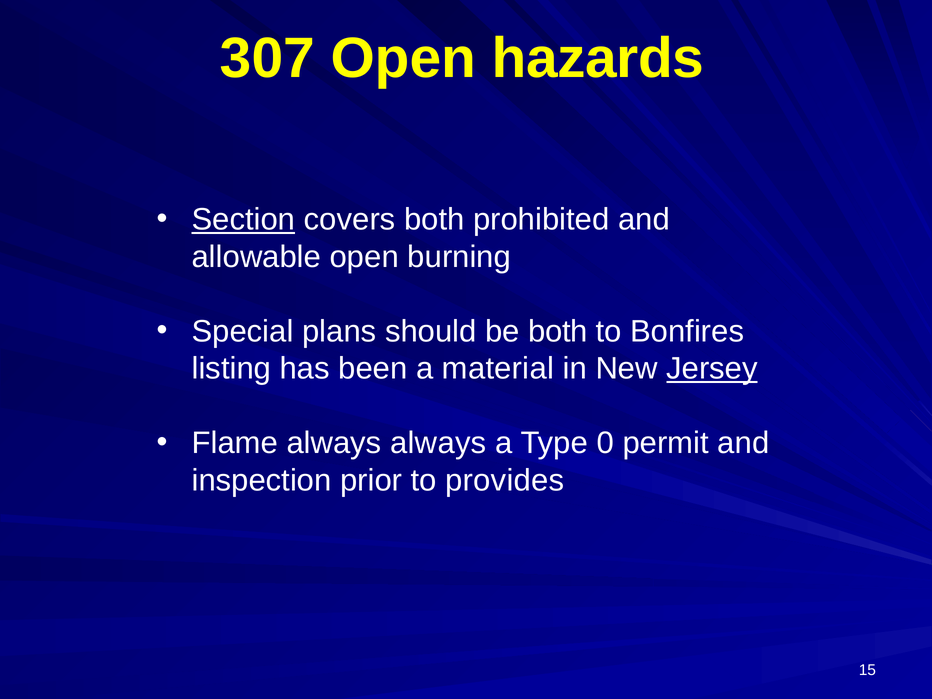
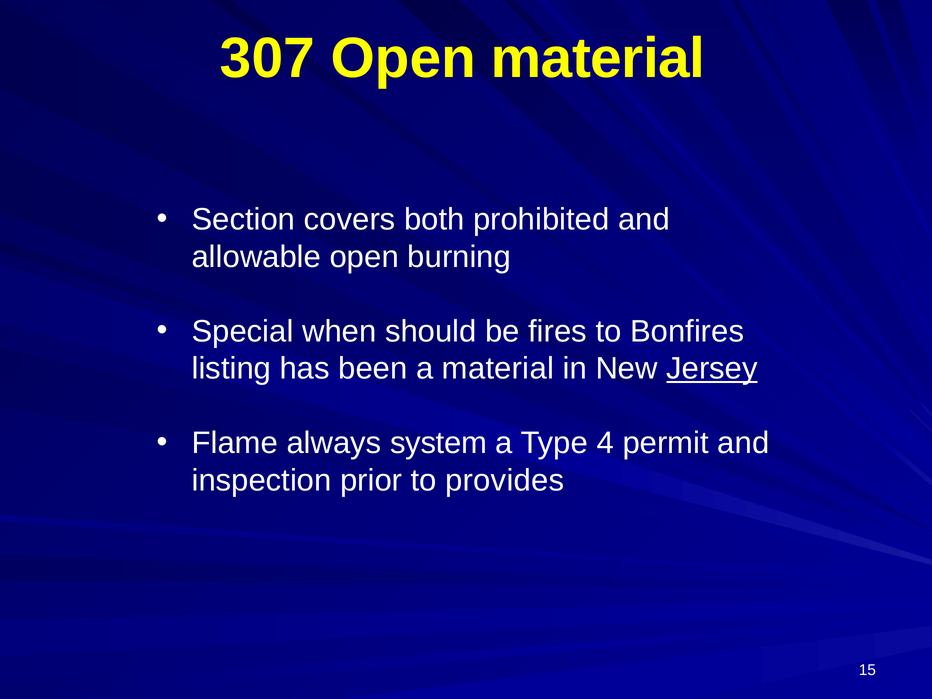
Open hazards: hazards -> material
Section underline: present -> none
plans: plans -> when
be both: both -> fires
always always: always -> system
0: 0 -> 4
